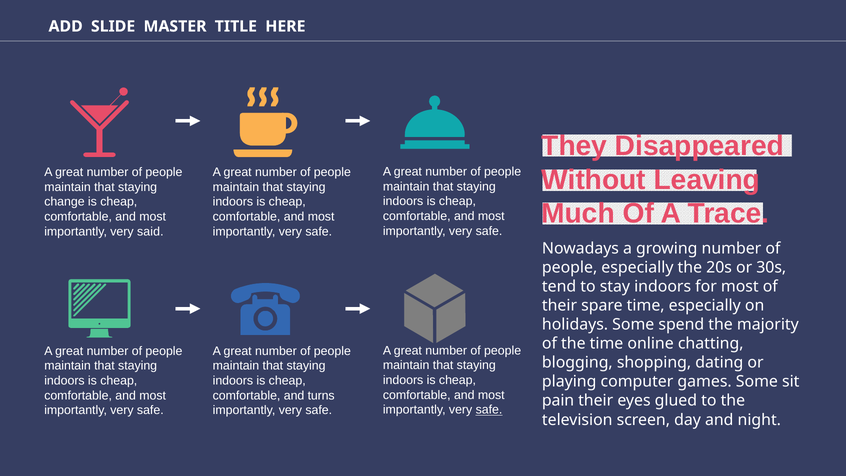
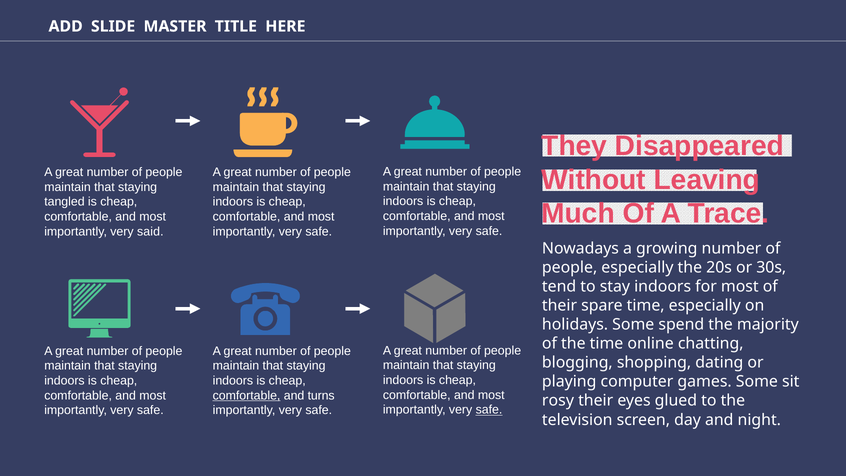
change: change -> tangled
comfortable at (247, 395) underline: none -> present
pain: pain -> rosy
